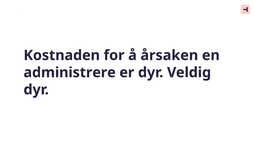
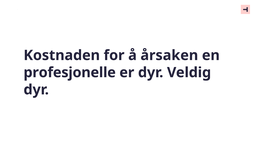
administrere: administrere -> profesjonelle
